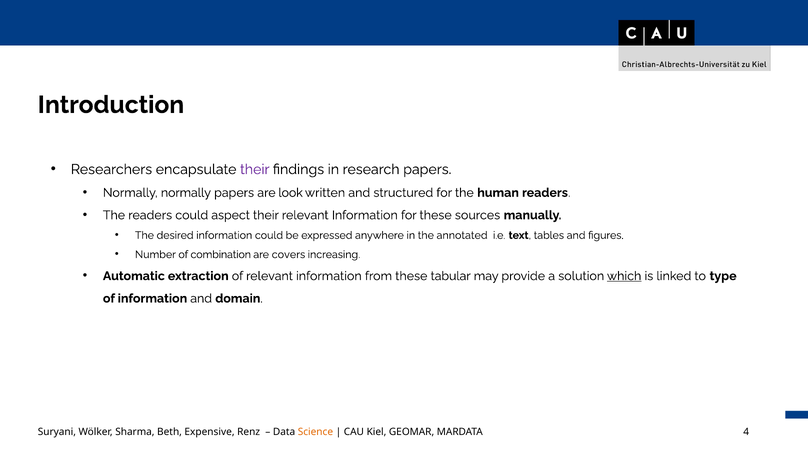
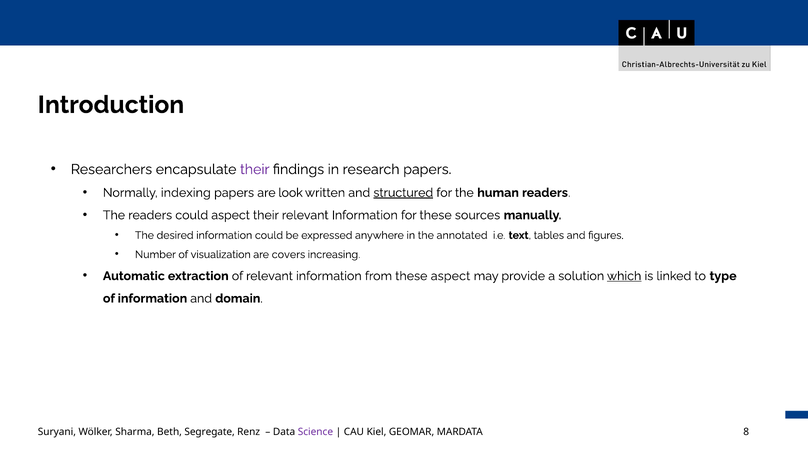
Normally normally: normally -> indexing
structured underline: none -> present
combination: combination -> visualization
these tabular: tabular -> aspect
Expensive: Expensive -> Segregate
Science colour: orange -> purple
4: 4 -> 8
